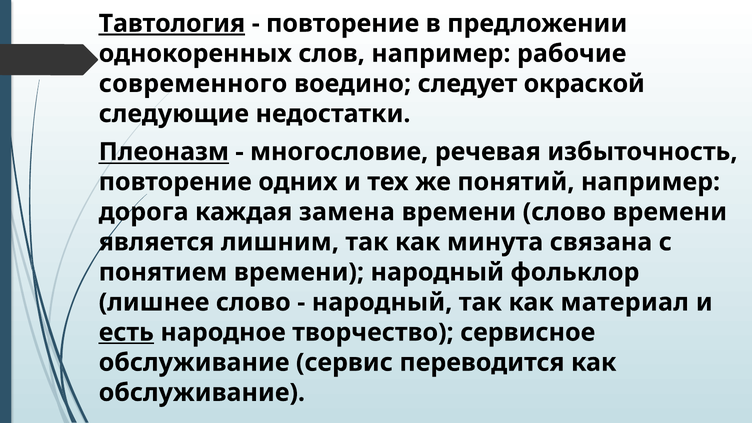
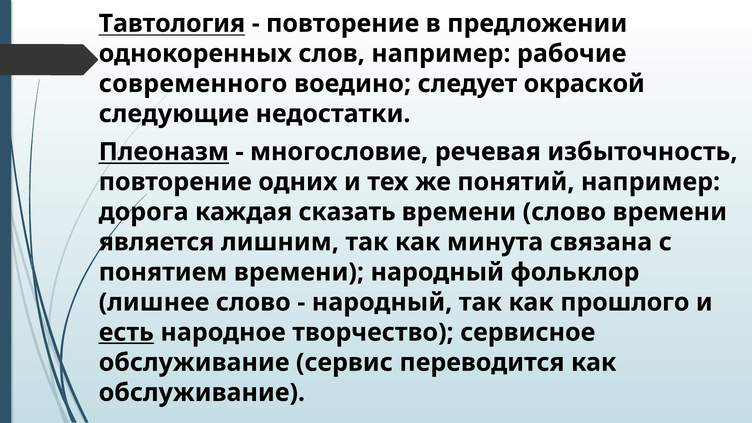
Тавтология underline: present -> none
замена: замена -> сказать
материал: материал -> прошлого
